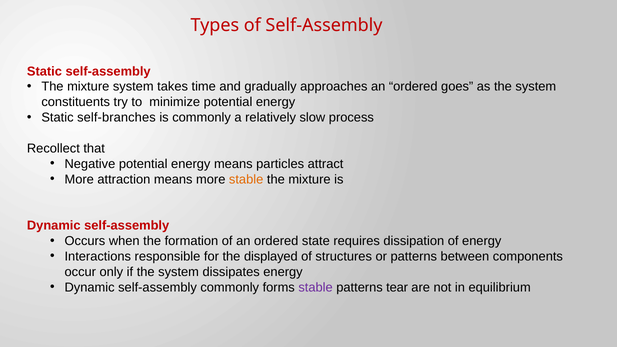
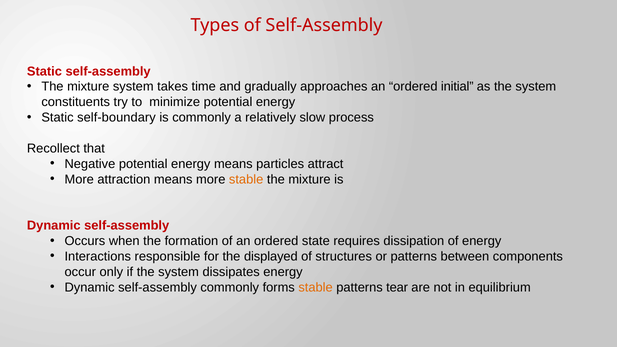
goes: goes -> initial
self-branches: self-branches -> self-boundary
stable at (316, 287) colour: purple -> orange
